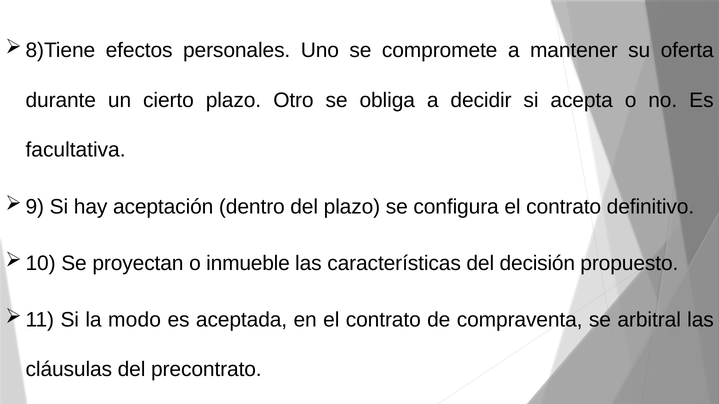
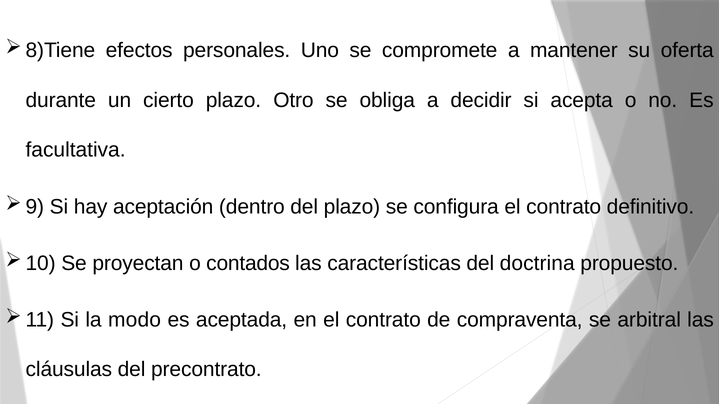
inmueble: inmueble -> contados
decisión: decisión -> doctrina
